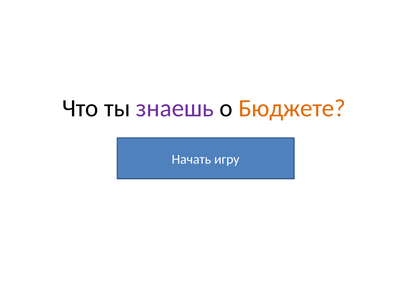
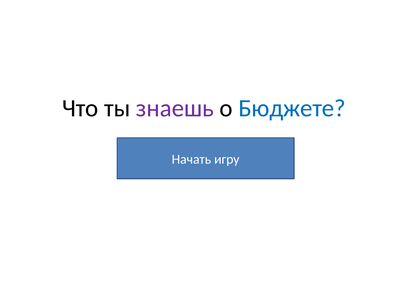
Бюджете colour: orange -> blue
